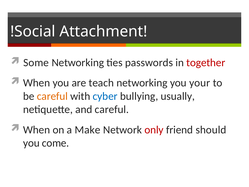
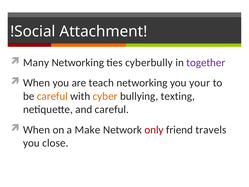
Some: Some -> Many
passwords: passwords -> cyberbully
together colour: red -> purple
cyber colour: blue -> orange
usually: usually -> texting
should: should -> travels
come: come -> close
